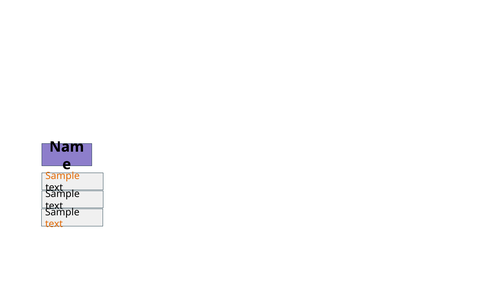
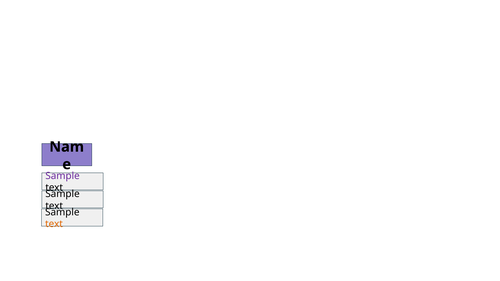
Sample at (63, 176) colour: orange -> purple
